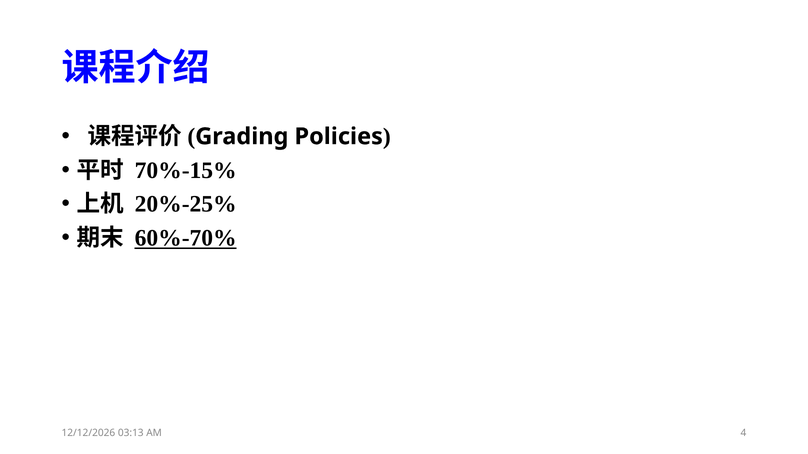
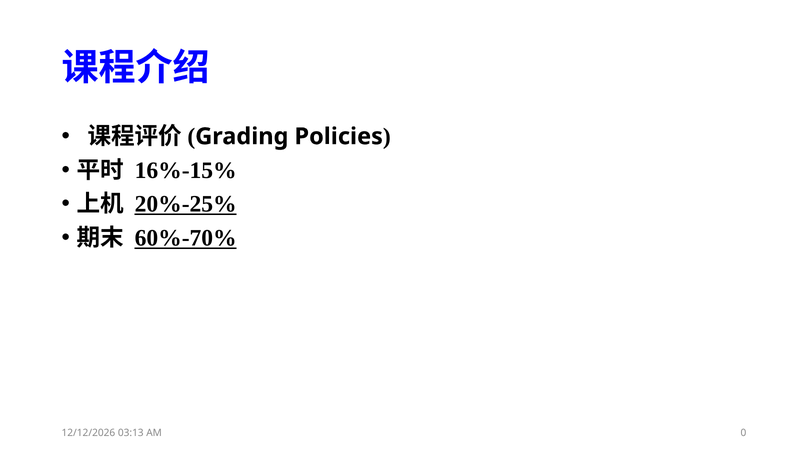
70%-15%: 70%-15% -> 16%-15%
20%-25% underline: none -> present
4: 4 -> 0
